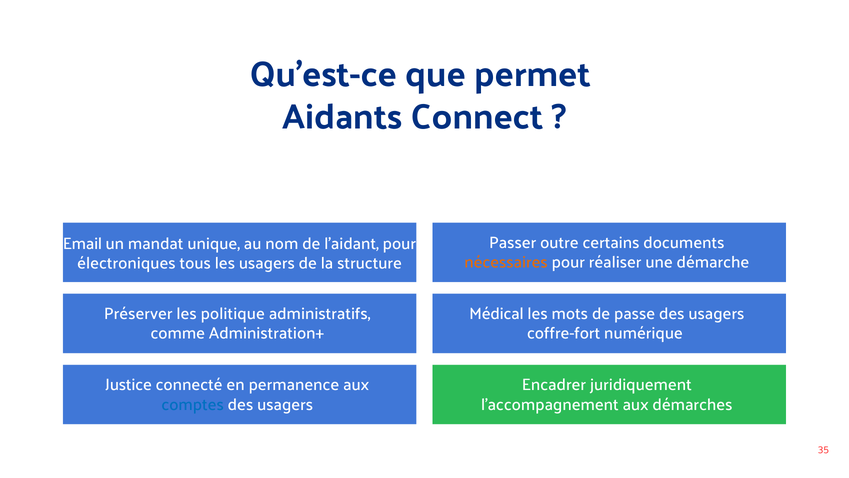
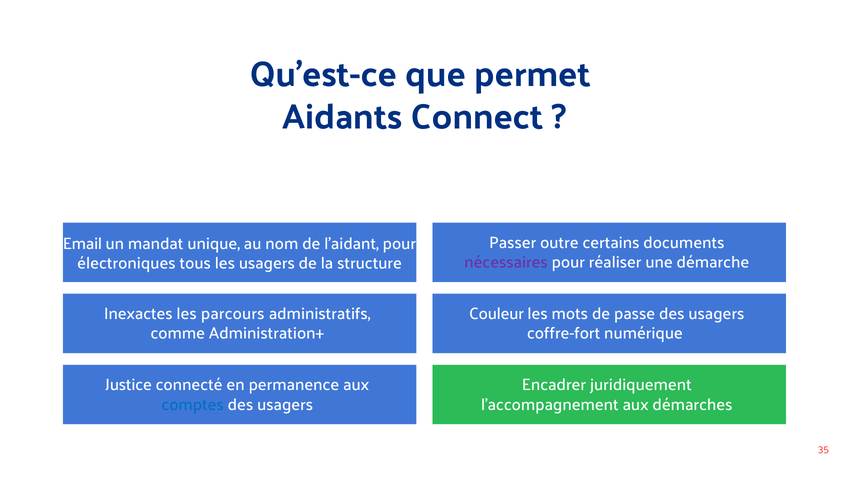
nécessaires colour: orange -> purple
Préserver: Préserver -> Inexactes
politique: politique -> parcours
Médical: Médical -> Couleur
